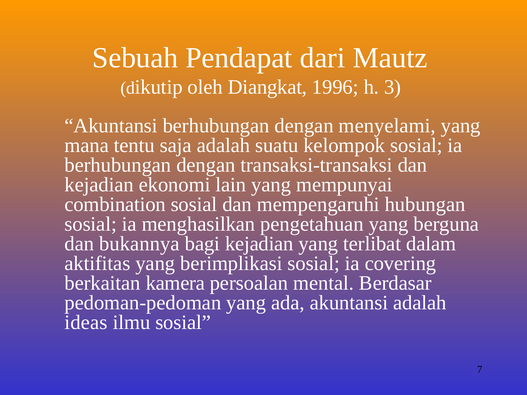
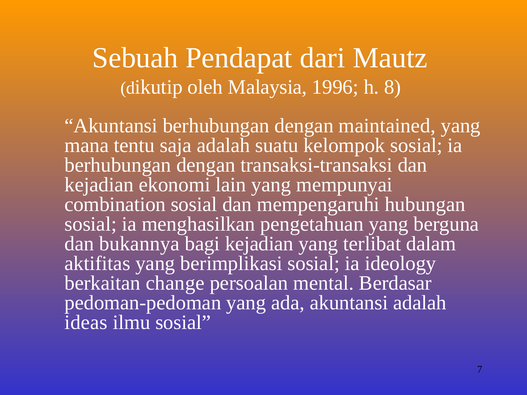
Diangkat: Diangkat -> Malaysia
3: 3 -> 8
menyelami: menyelami -> maintained
covering: covering -> ideology
kamera: kamera -> change
